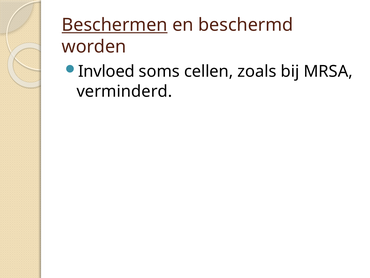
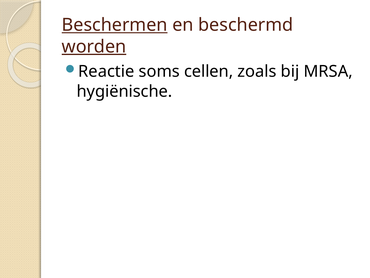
worden underline: none -> present
Invloed: Invloed -> Reactie
verminderd: verminderd -> hygiënische
